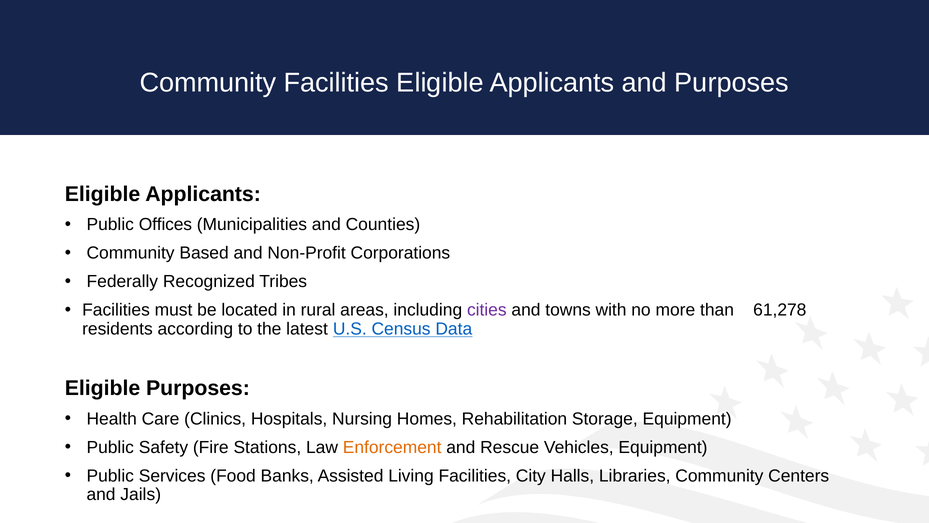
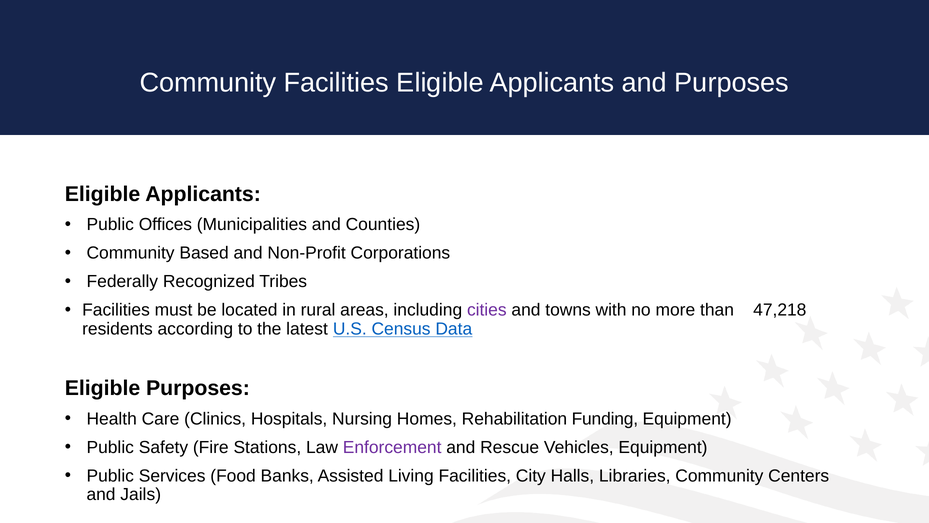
61,278: 61,278 -> 47,218
Storage: Storage -> Funding
Enforcement colour: orange -> purple
